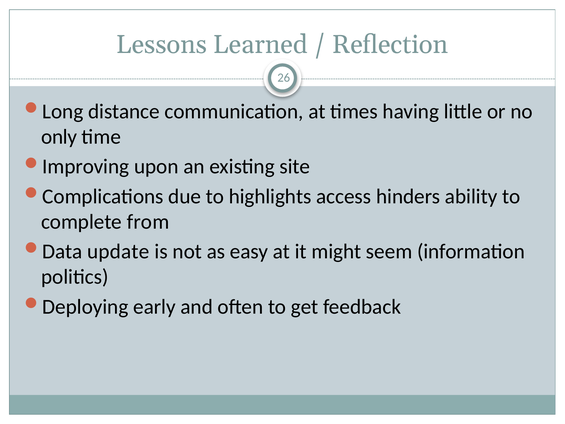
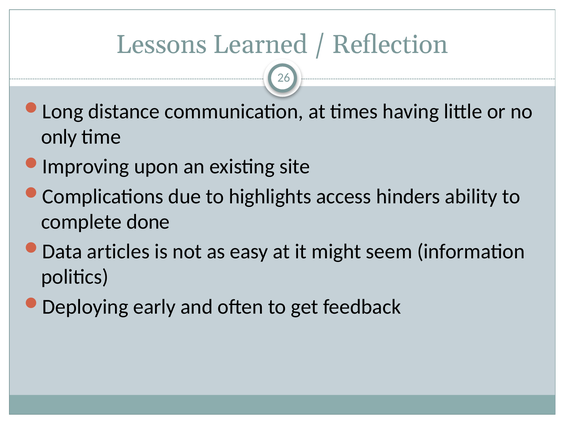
from: from -> done
update: update -> articles
